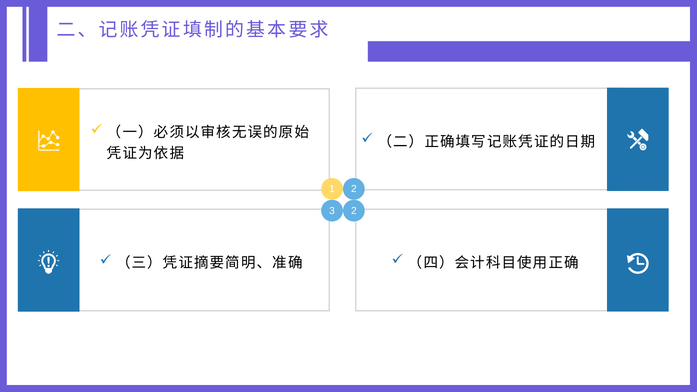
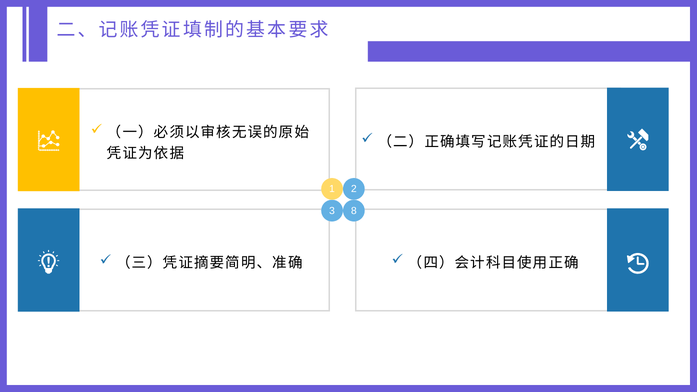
3 2: 2 -> 8
